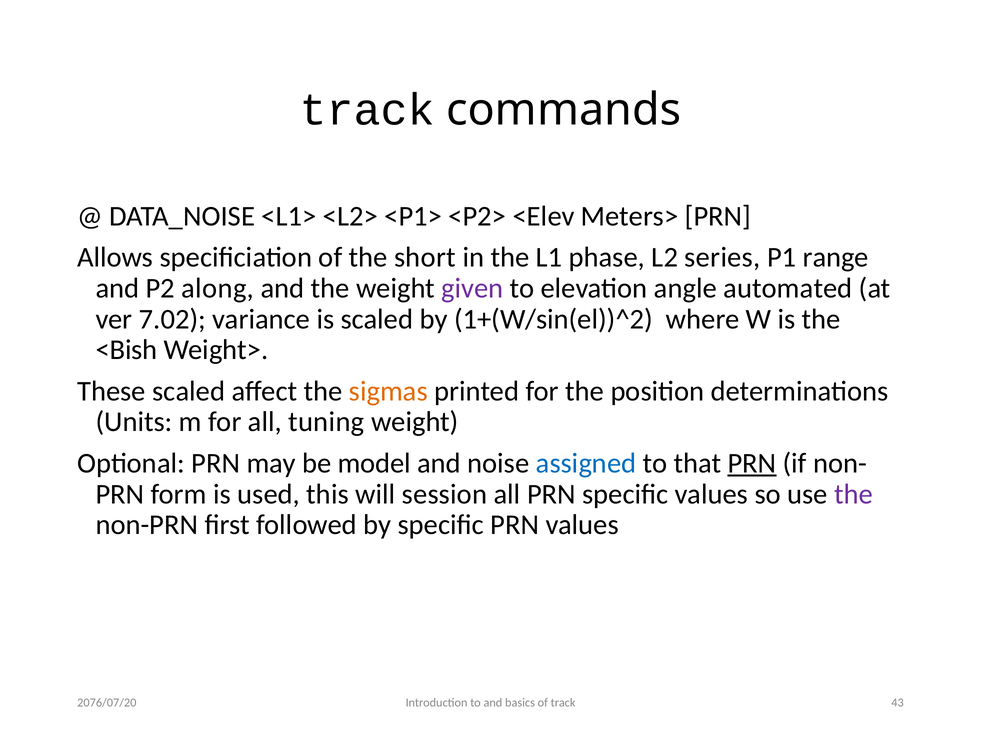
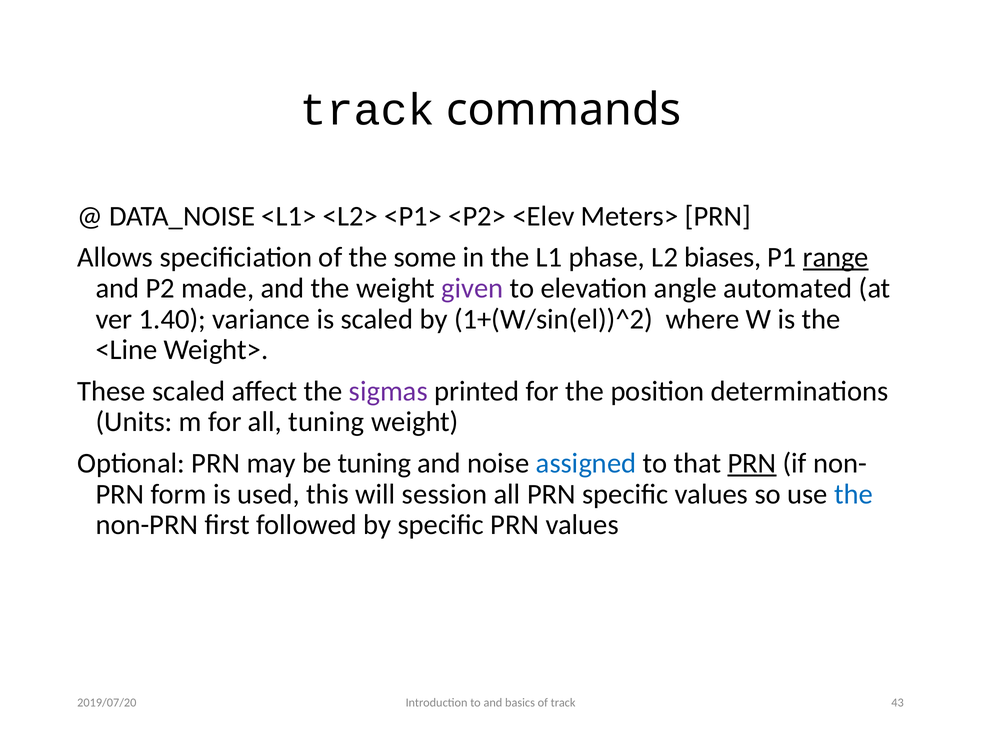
short: short -> some
series: series -> biases
range underline: none -> present
along: along -> made
7.02: 7.02 -> 1.40
<Bish: <Bish -> <Line
sigmas colour: orange -> purple
be model: model -> tuning
the at (854, 494) colour: purple -> blue
2076/07/20: 2076/07/20 -> 2019/07/20
